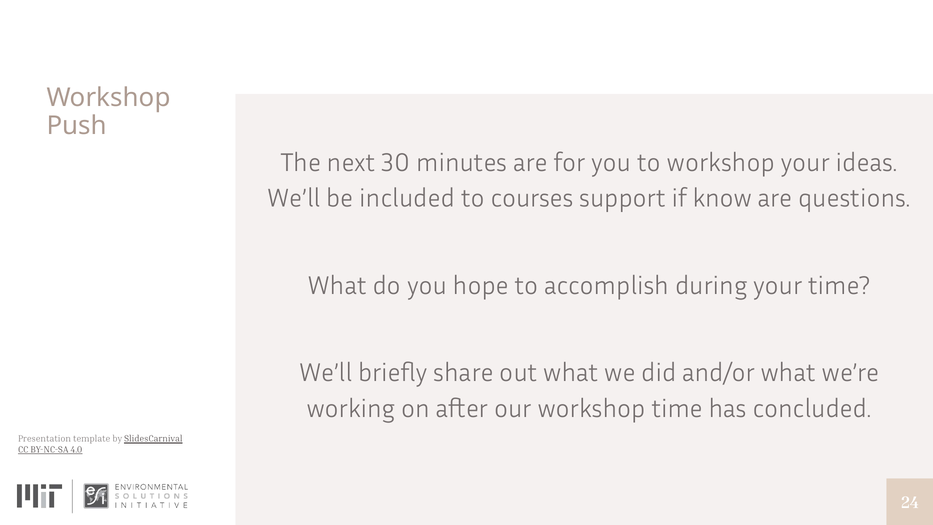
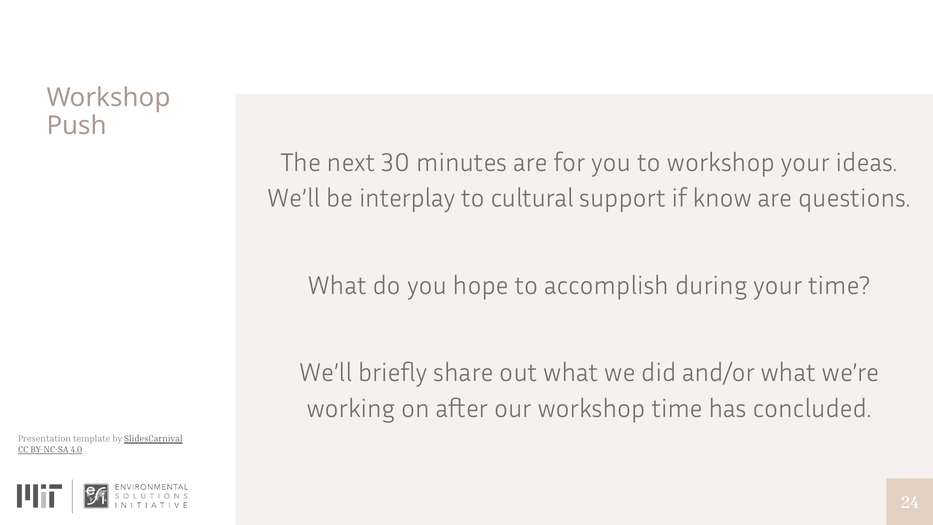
included: included -> interplay
courses: courses -> cultural
